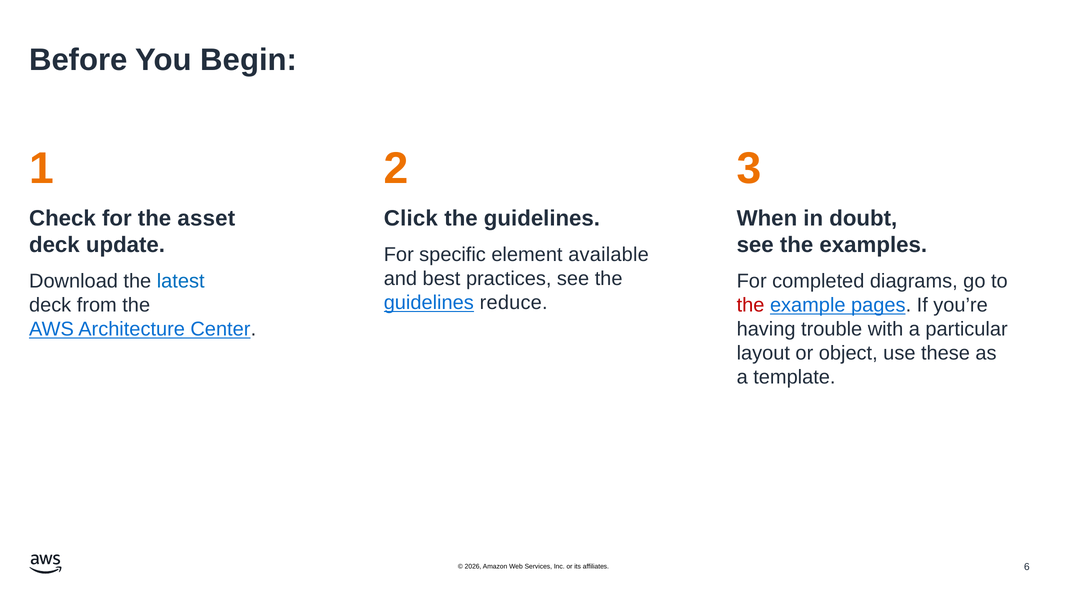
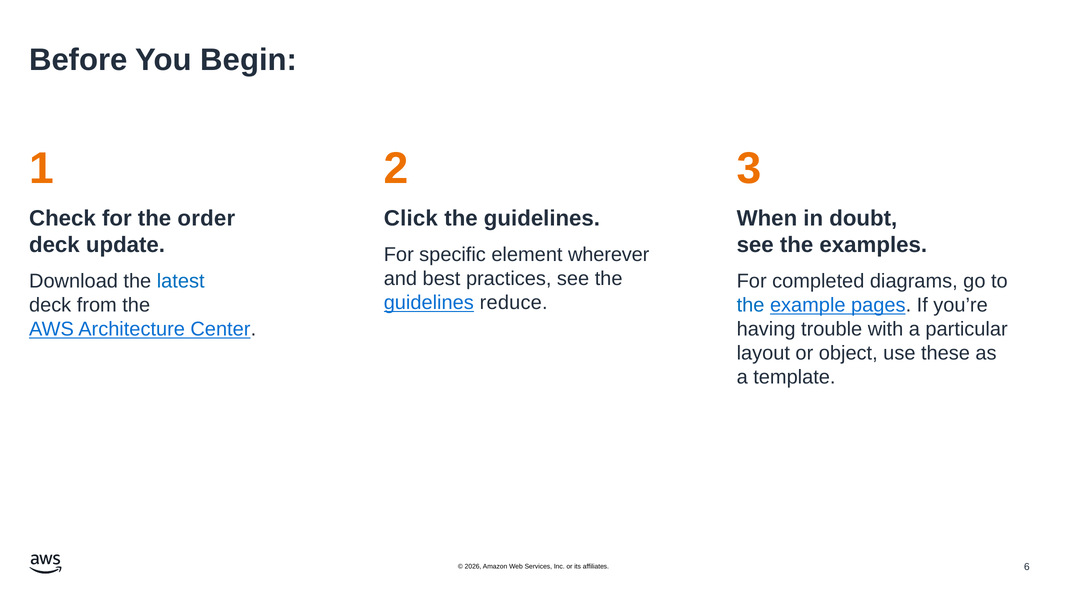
asset: asset -> order
available: available -> wherever
the at (751, 305) colour: red -> blue
